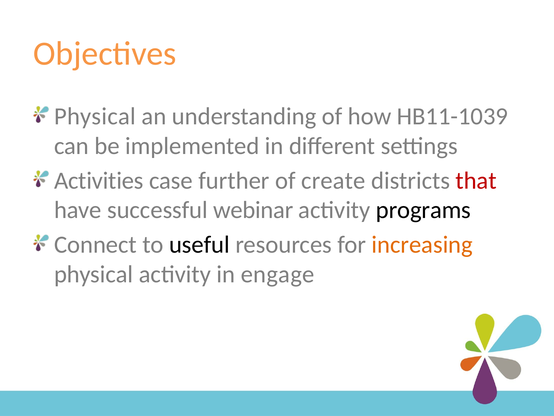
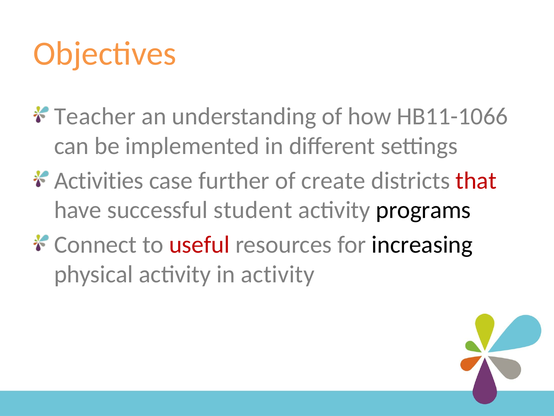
Physical at (95, 116): Physical -> Teacher
HB11-1039: HB11-1039 -> HB11-1066
webinar: webinar -> student
useful colour: black -> red
increasing colour: orange -> black
in engage: engage -> activity
